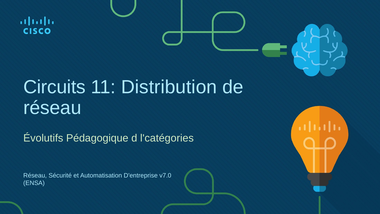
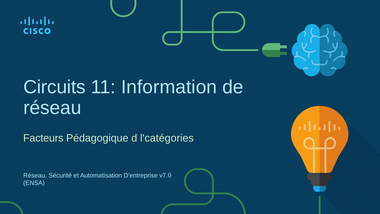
Distribution: Distribution -> Information
Évolutifs: Évolutifs -> Facteurs
